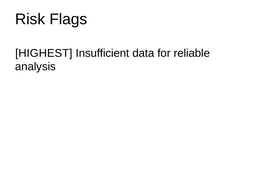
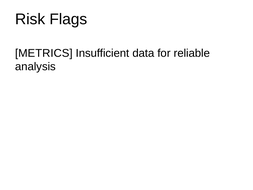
HIGHEST: HIGHEST -> METRICS
